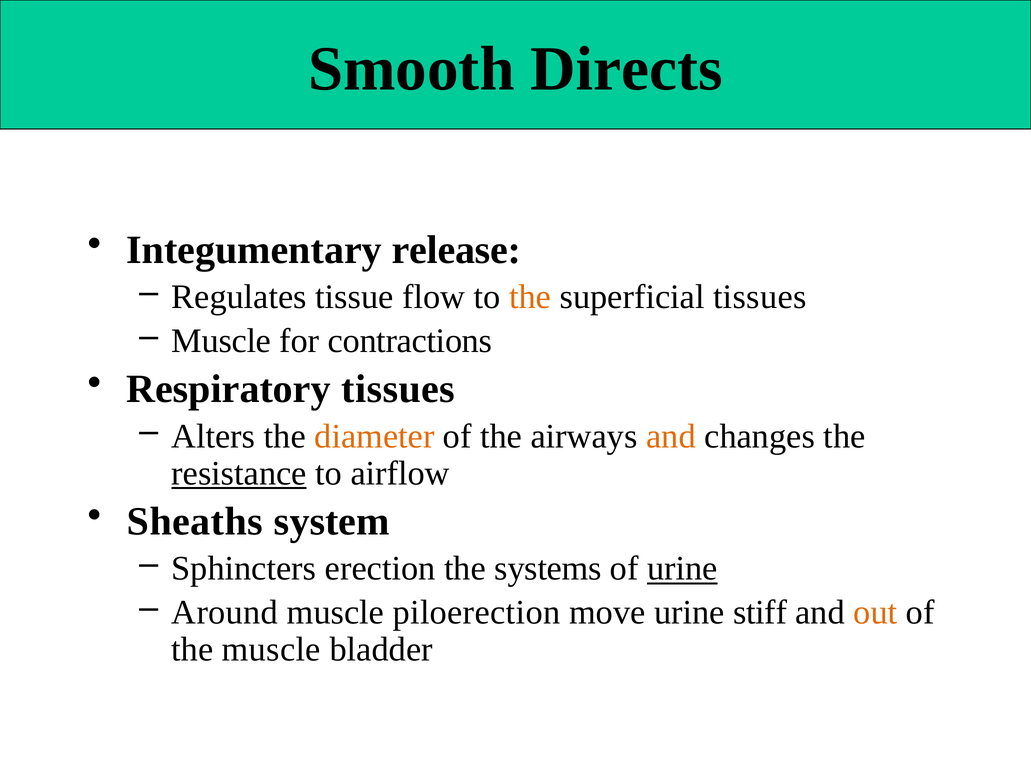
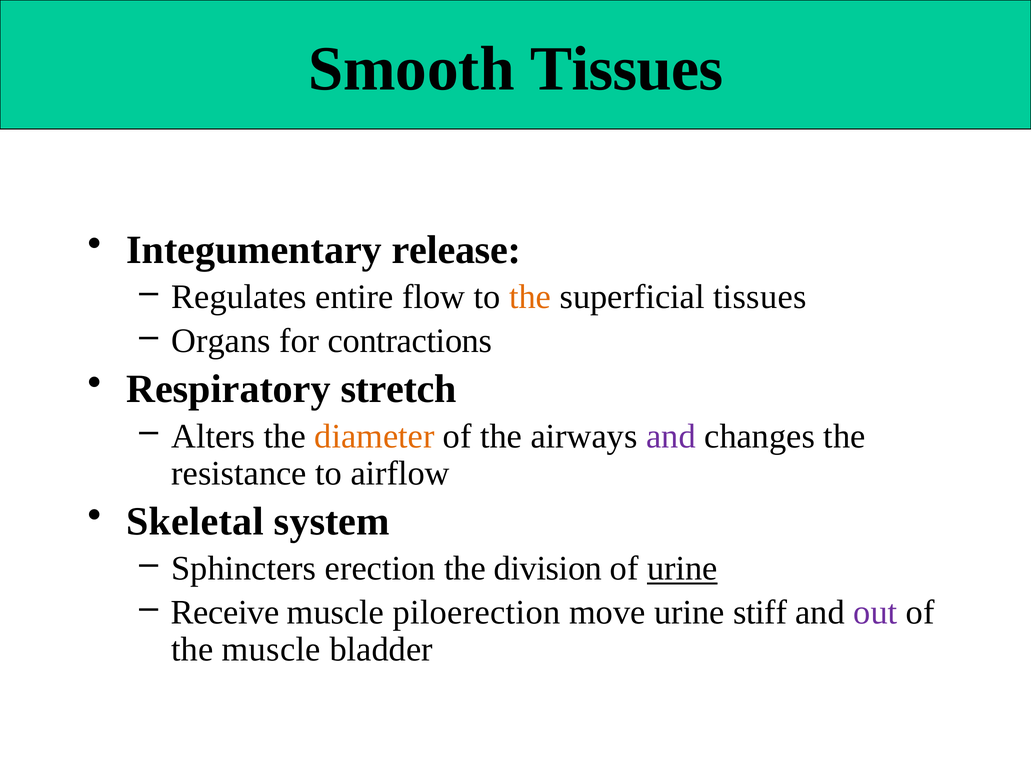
Smooth Directs: Directs -> Tissues
tissue: tissue -> entire
Muscle at (221, 341): Muscle -> Organs
Respiratory tissues: tissues -> stretch
and at (671, 436) colour: orange -> purple
resistance underline: present -> none
Sheaths: Sheaths -> Skeletal
systems: systems -> division
Around: Around -> Receive
out colour: orange -> purple
